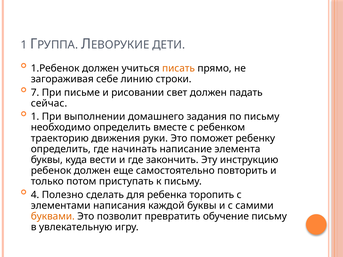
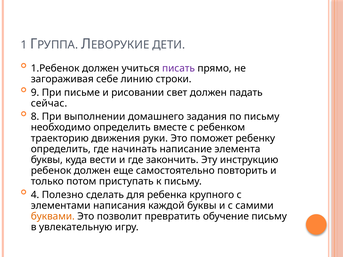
писать colour: orange -> purple
7: 7 -> 9
1 at (35, 117): 1 -> 8
торопить: торопить -> крупного
